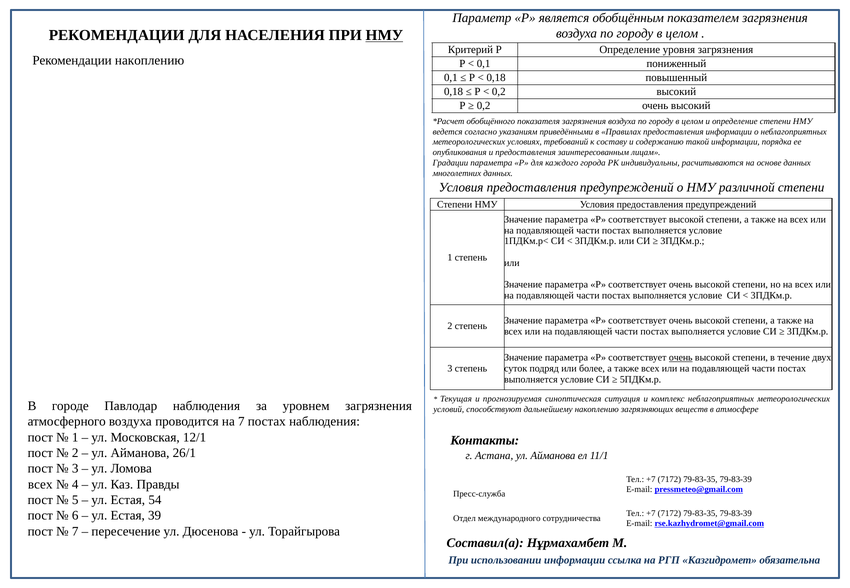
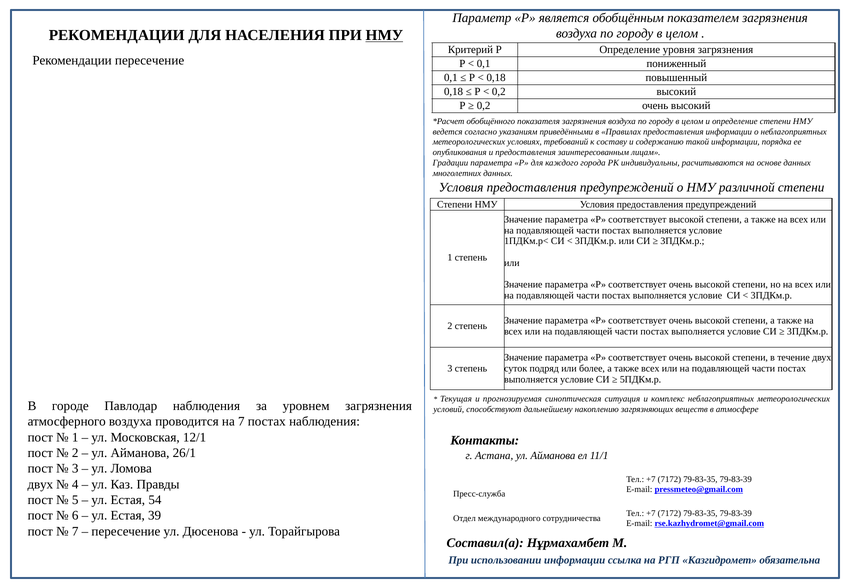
Рекомендации накоплению: накоплению -> пересечение
очень at (681, 358) underline: present -> none
всех at (40, 485): всех -> двух
